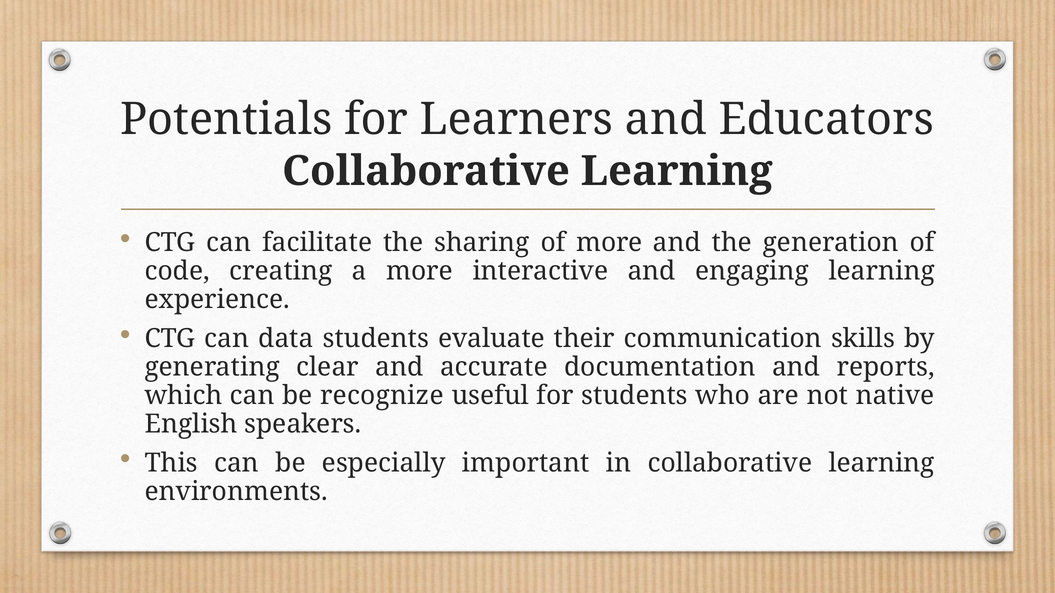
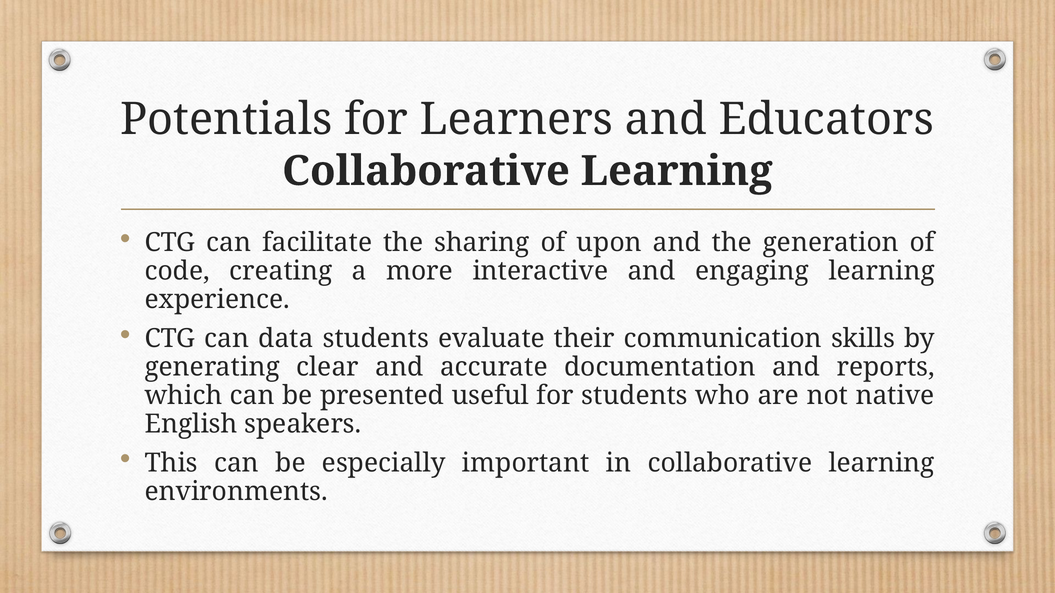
of more: more -> upon
recognize: recognize -> presented
